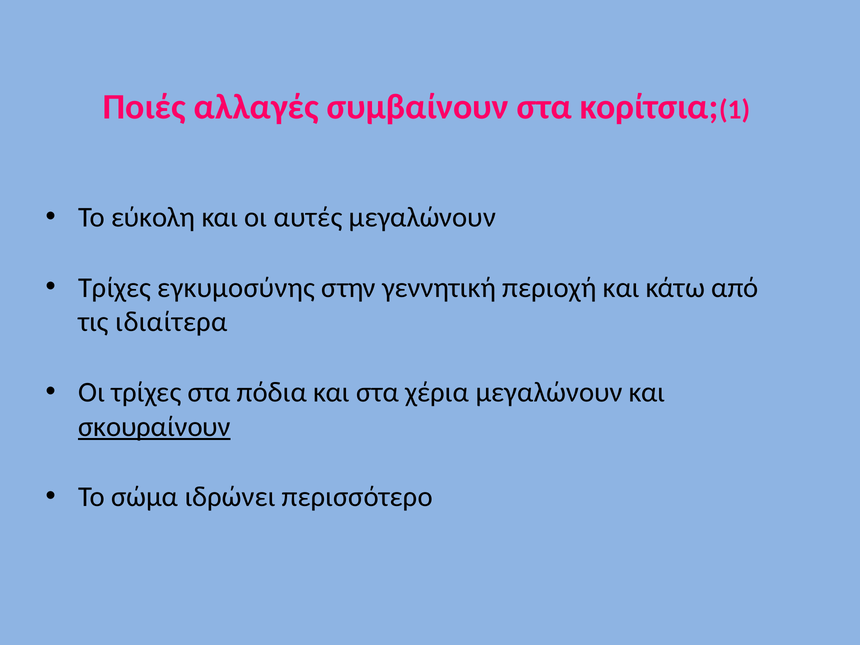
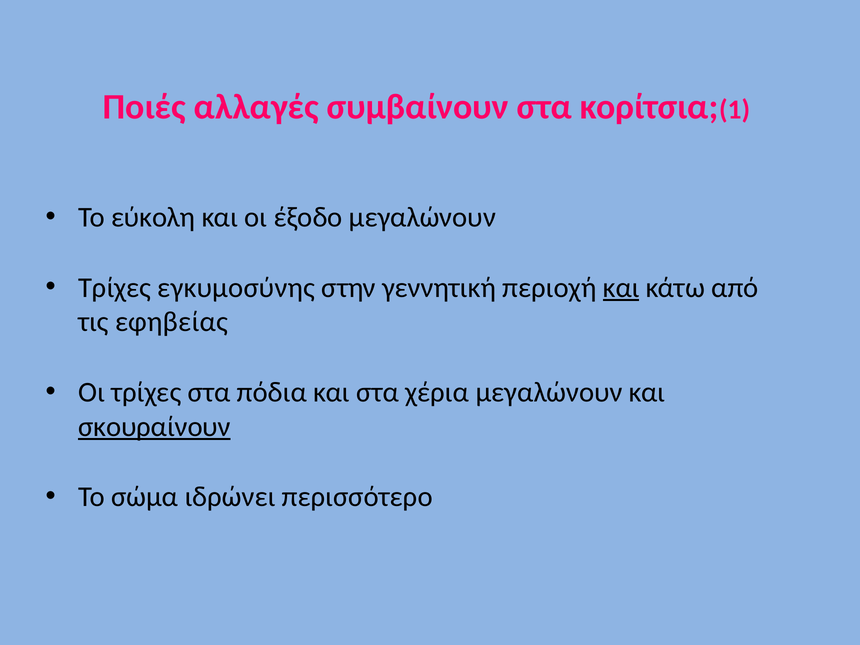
αυτές: αυτές -> έξοδο
και at (621, 288) underline: none -> present
ιδιαίτερα: ιδιαίτερα -> εφηβείας
